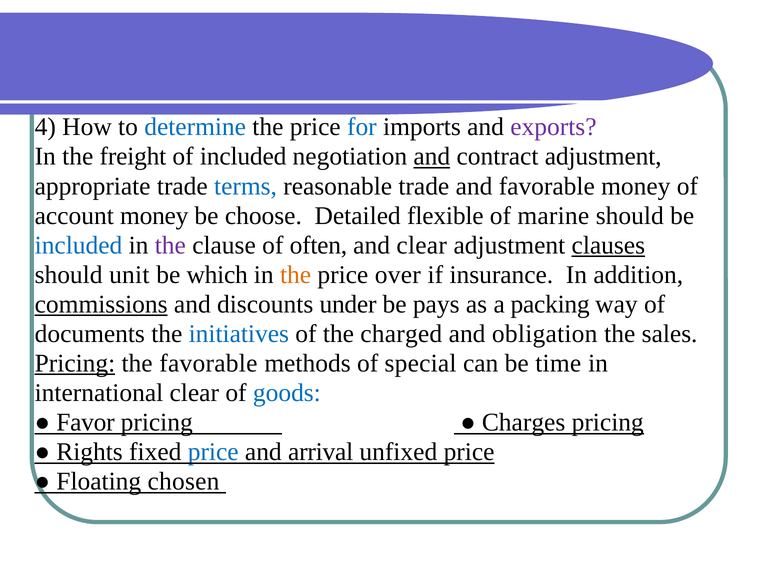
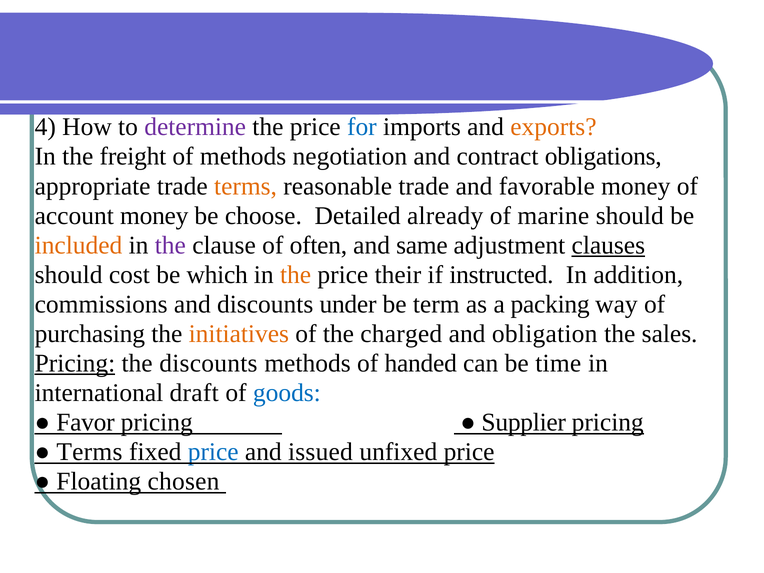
determine colour: blue -> purple
exports colour: purple -> orange
of included: included -> methods
and at (432, 157) underline: present -> none
contract adjustment: adjustment -> obligations
terms at (246, 186) colour: blue -> orange
flexible: flexible -> already
included at (79, 245) colour: blue -> orange
and clear: clear -> same
unit: unit -> cost
over: over -> their
insurance: insurance -> instructed
commissions underline: present -> none
pays: pays -> term
documents: documents -> purchasing
initiatives colour: blue -> orange
the favorable: favorable -> discounts
special: special -> handed
international clear: clear -> draft
Charges: Charges -> Supplier
Rights at (90, 452): Rights -> Terms
arrival: arrival -> issued
